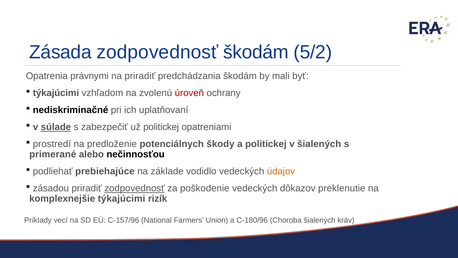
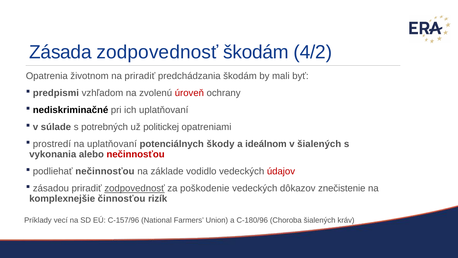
5/2: 5/2 -> 4/2
právnymi: právnymi -> životnom
týkajúcimi at (56, 93): týkajúcimi -> predpismi
súlade underline: present -> none
zabezpečiť: zabezpečiť -> potrebných
na predloženie: predloženie -> uplatňovaní
a politickej: politickej -> ideálnom
primerané: primerané -> vykonania
nečinnosťou at (136, 154) colour: black -> red
podliehať prebiehajúce: prebiehajúce -> nečinnosťou
údajov colour: orange -> red
preklenutie: preklenutie -> znečistenie
komplexnejšie týkajúcimi: týkajúcimi -> činnosťou
